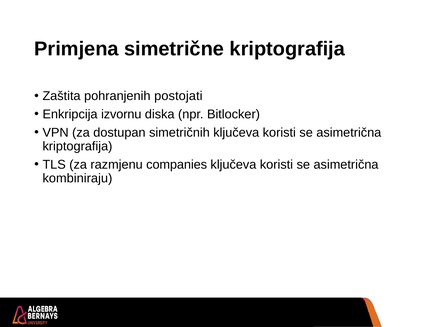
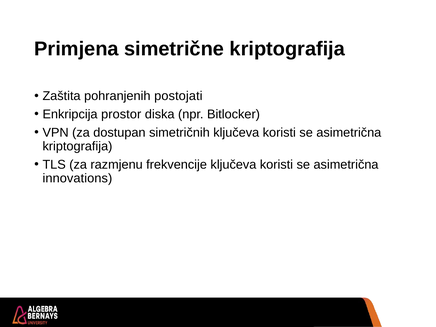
izvornu: izvornu -> prostor
companies: companies -> frekvencije
kombiniraju: kombiniraju -> innovations
